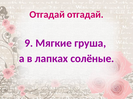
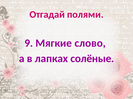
Отгадай отгадай: отгадай -> полями
груша: груша -> слово
